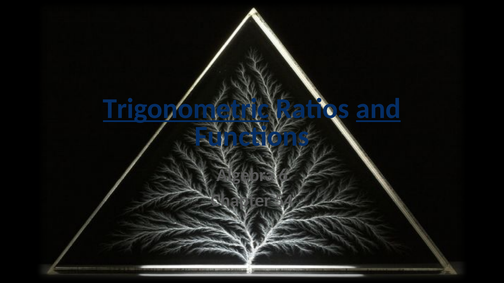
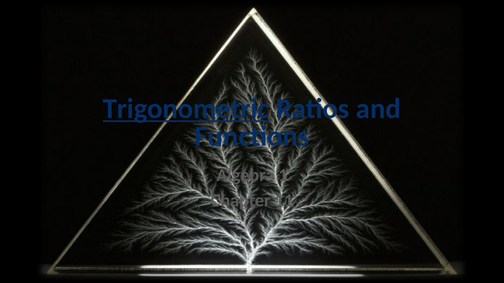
and underline: present -> none
6: 6 -> 1
54: 54 -> 11
